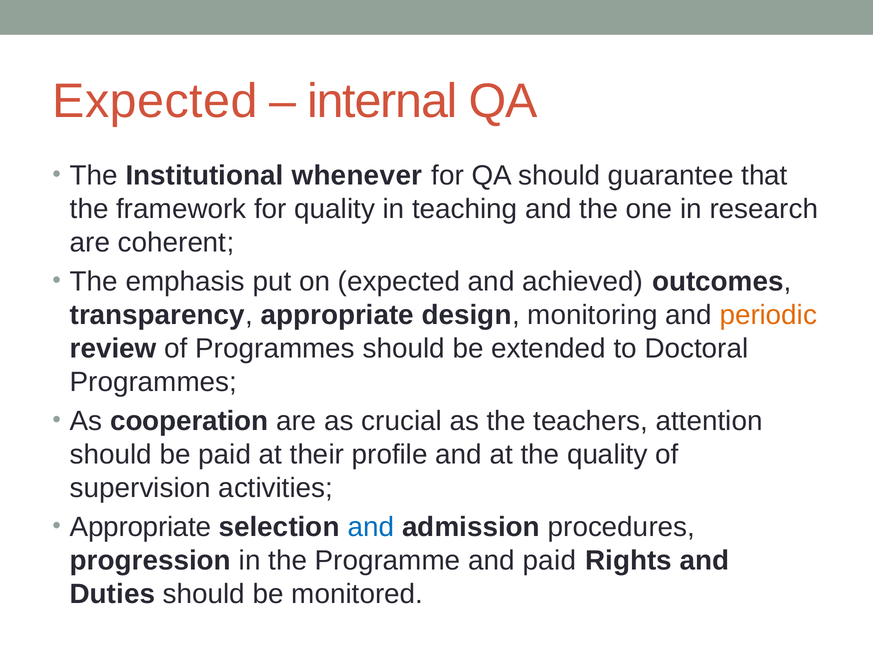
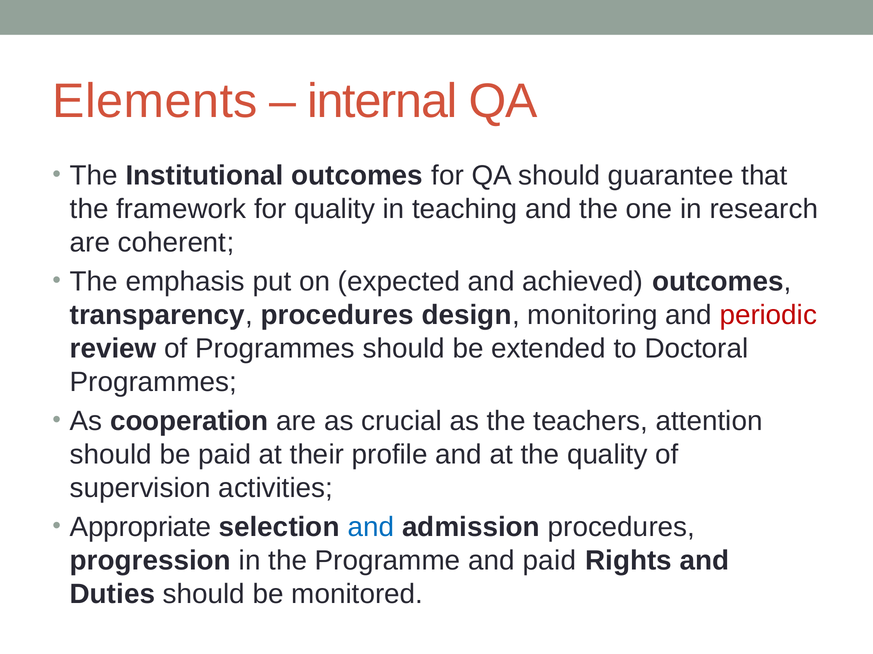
Expected at (155, 102): Expected -> Elements
Institutional whenever: whenever -> outcomes
transparency appropriate: appropriate -> procedures
periodic colour: orange -> red
